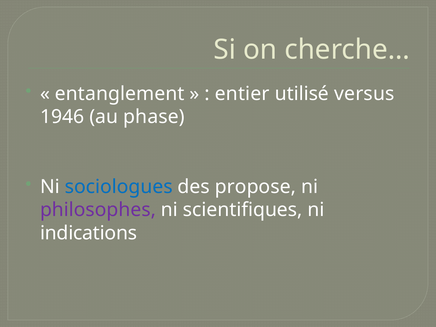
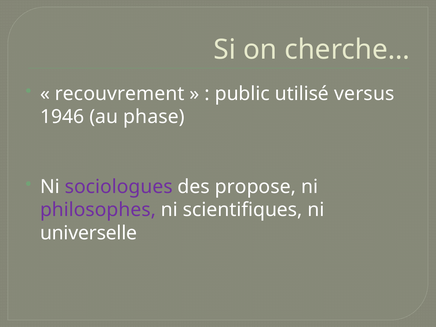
entanglement: entanglement -> recouvrement
entier: entier -> public
sociologues colour: blue -> purple
indications: indications -> universelle
